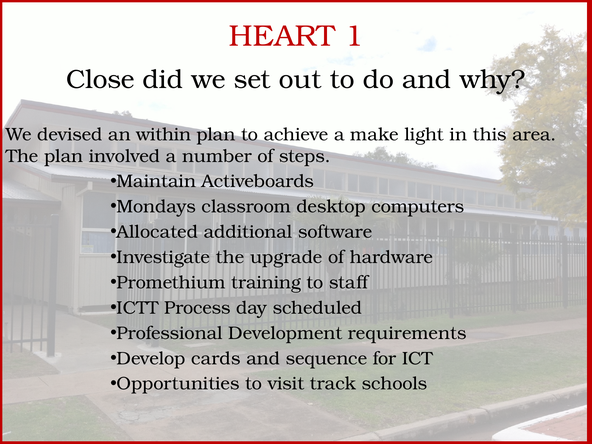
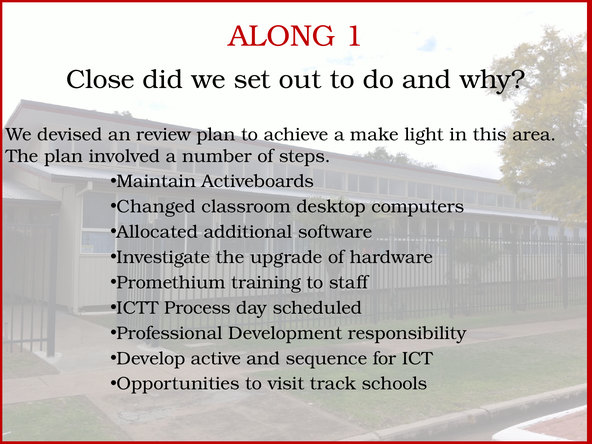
HEART: HEART -> ALONG
within: within -> review
Mondays: Mondays -> Changed
requirements: requirements -> responsibility
cards: cards -> active
